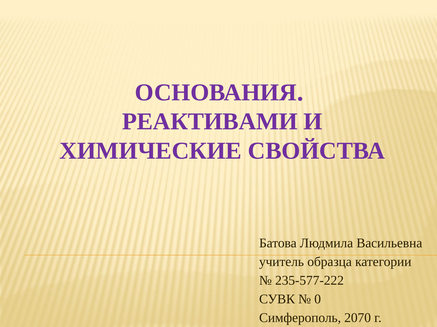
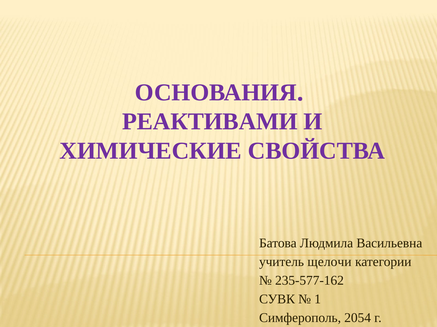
образца: образца -> щелочи
235-577-222: 235-577-222 -> 235-577-162
0: 0 -> 1
2070: 2070 -> 2054
